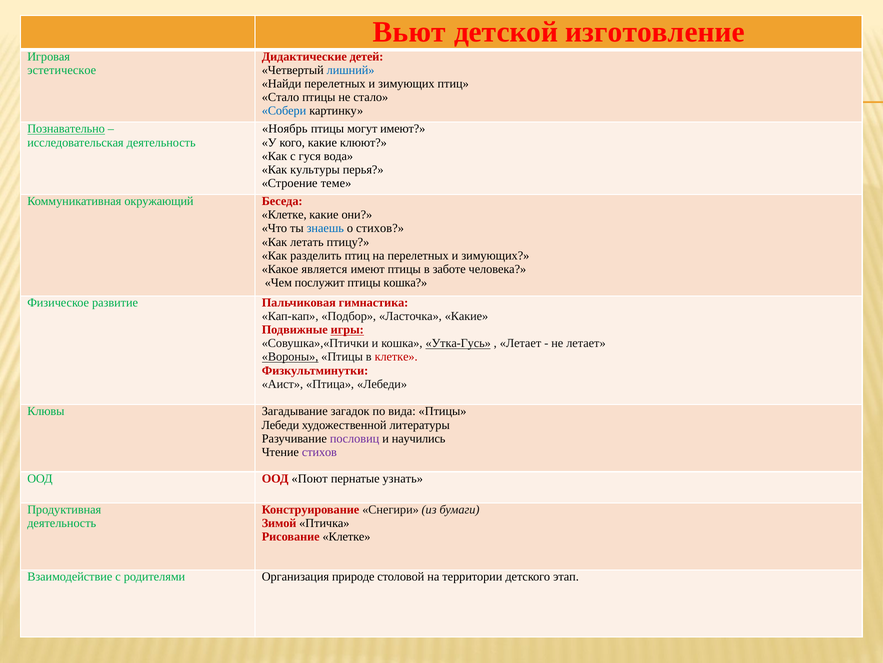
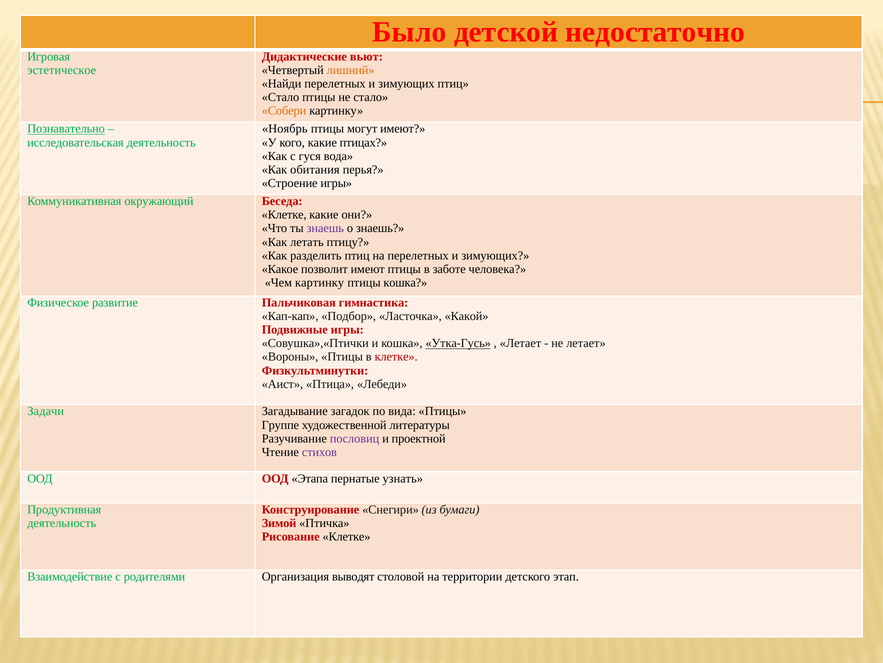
Вьют: Вьют -> Было
изготовление: изготовление -> недостаточно
детей: детей -> вьют
лишний colour: blue -> orange
Собери colour: blue -> orange
клюют: клюют -> птицах
культуры: культуры -> обитания
Строение теме: теме -> игры
знаешь at (325, 228) colour: blue -> purple
о стихов: стихов -> знаешь
является: является -> позволит
Чем послужит: послужит -> картинку
Ласточка Какие: Какие -> Какой
игры at (347, 329) underline: present -> none
Вороны underline: present -> none
Клювы: Клювы -> Задачи
Лебеди at (280, 424): Лебеди -> Группе
научились: научились -> проектной
Поют: Поют -> Этапа
природе: природе -> выводят
